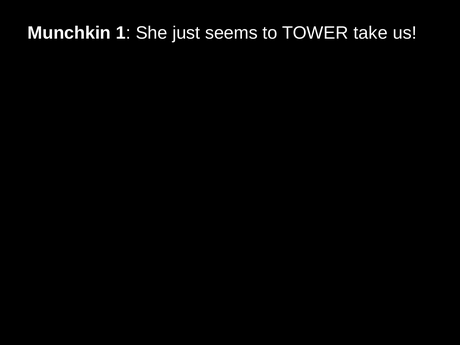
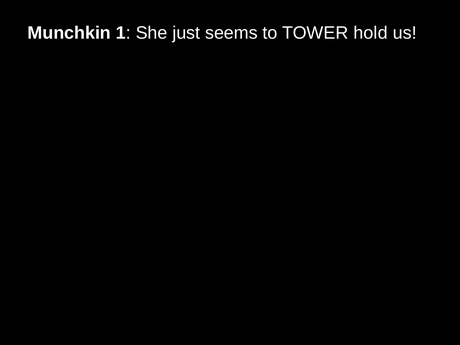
take: take -> hold
